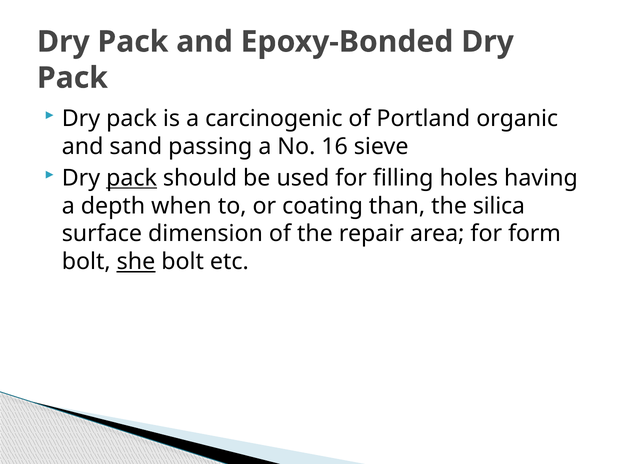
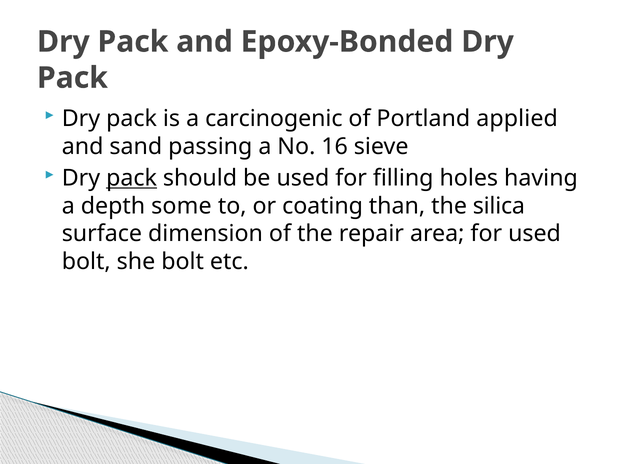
organic: organic -> applied
when: when -> some
for form: form -> used
she underline: present -> none
